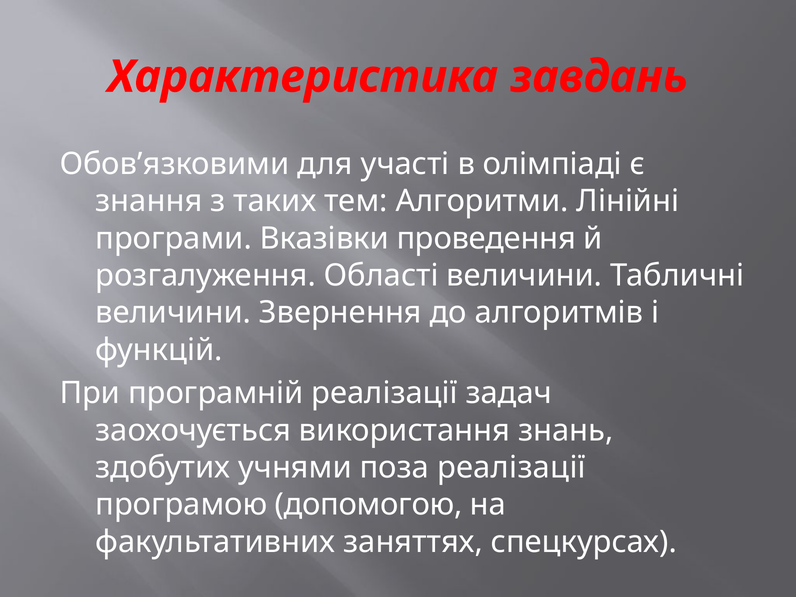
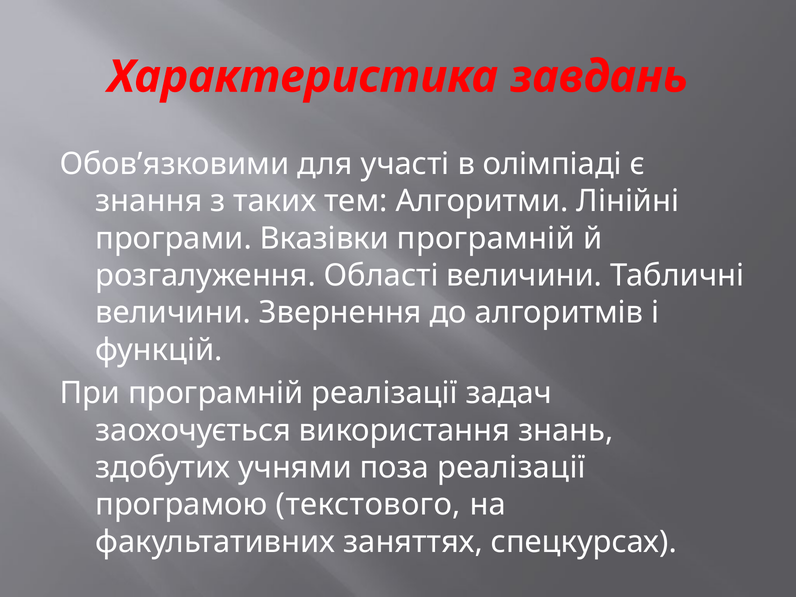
Вказівки проведення: проведення -> програмній
допомогою: допомогою -> текстового
